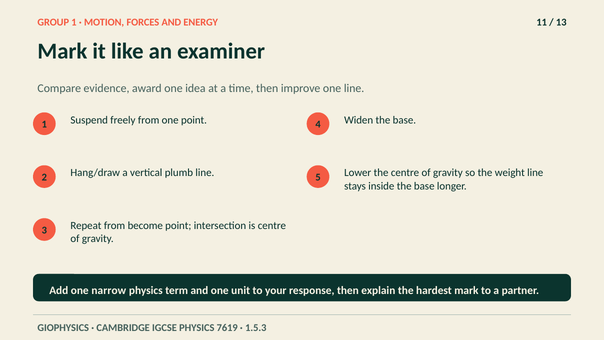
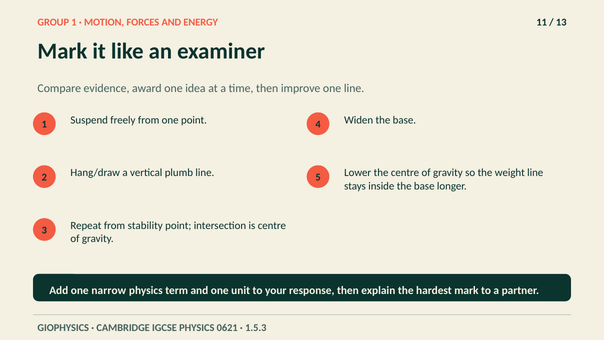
become: become -> stability
7619: 7619 -> 0621
